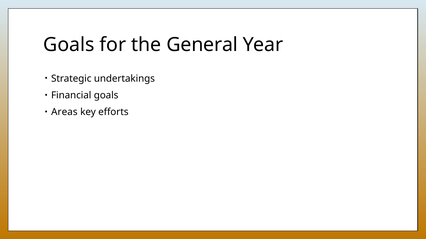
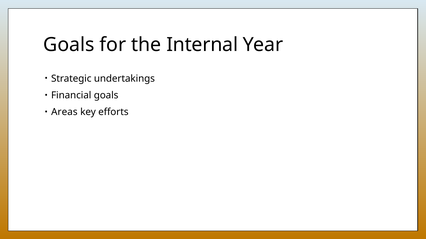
General: General -> Internal
